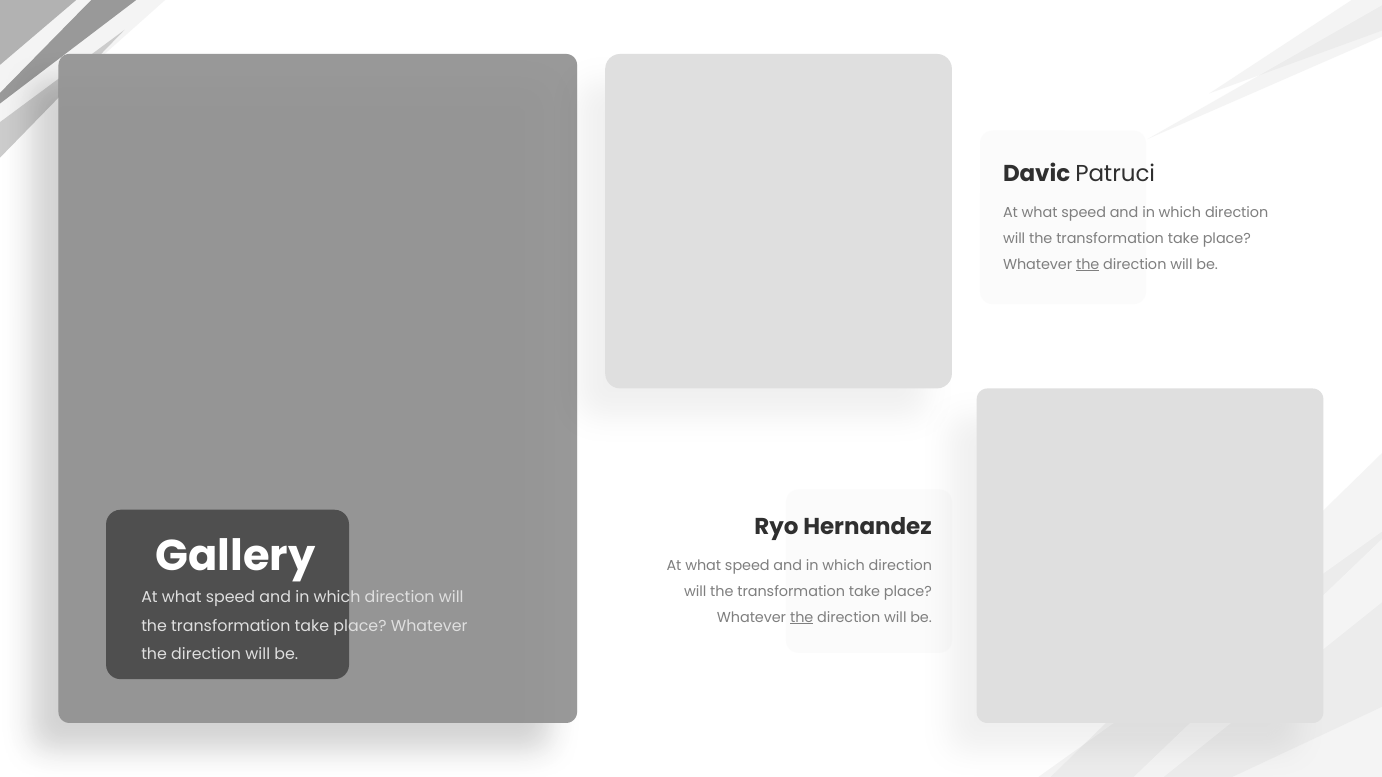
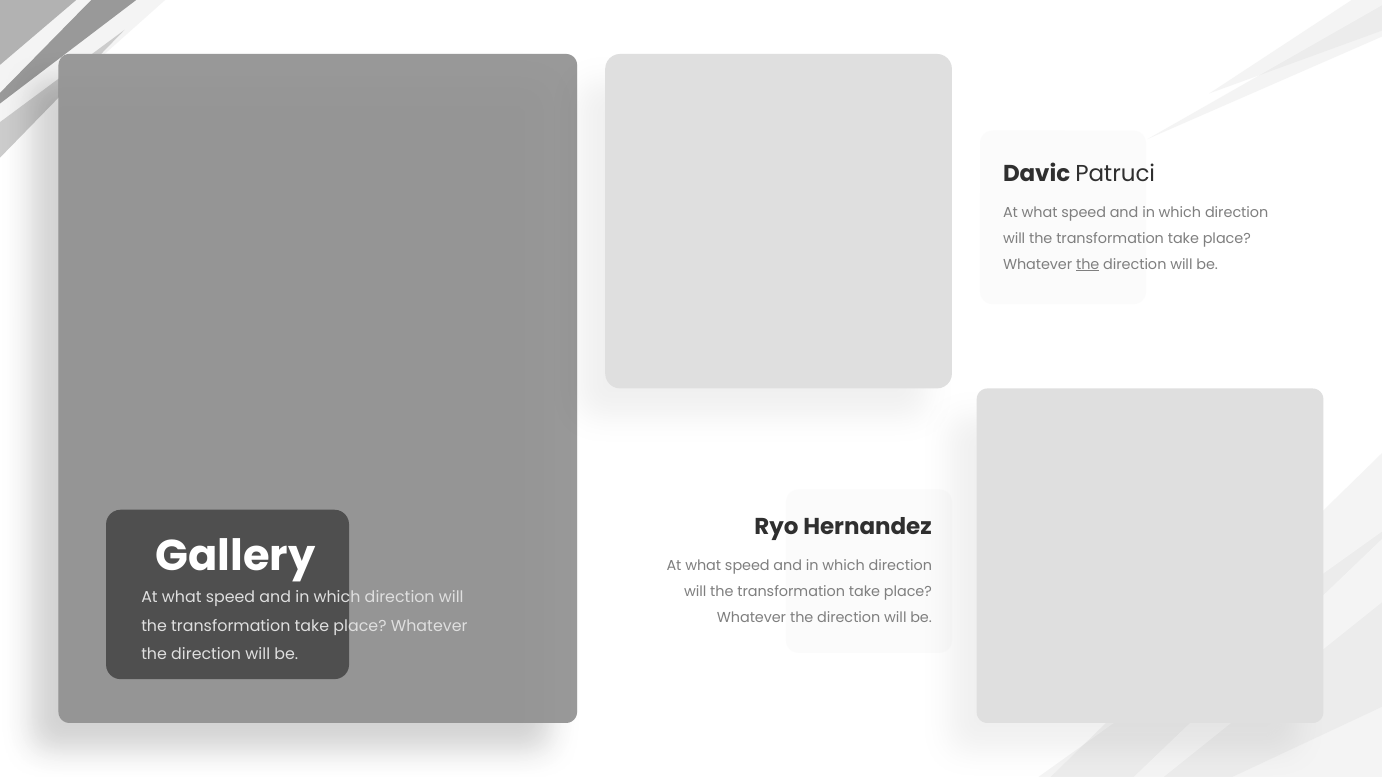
the at (802, 618) underline: present -> none
